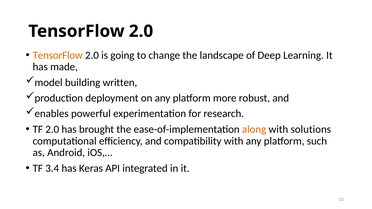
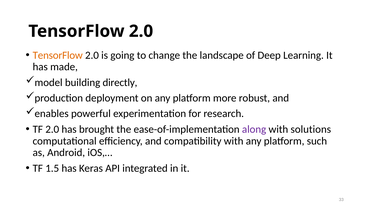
written: written -> directly
along colour: orange -> purple
3.4: 3.4 -> 1.5
